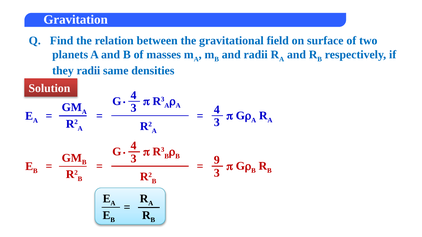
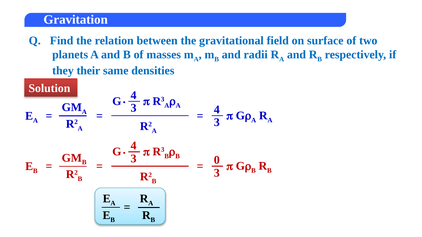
they radii: radii -> their
9: 9 -> 0
